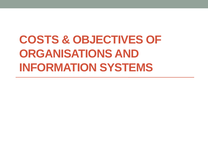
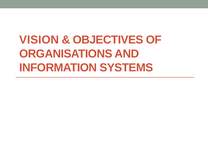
COSTS: COSTS -> VISION
